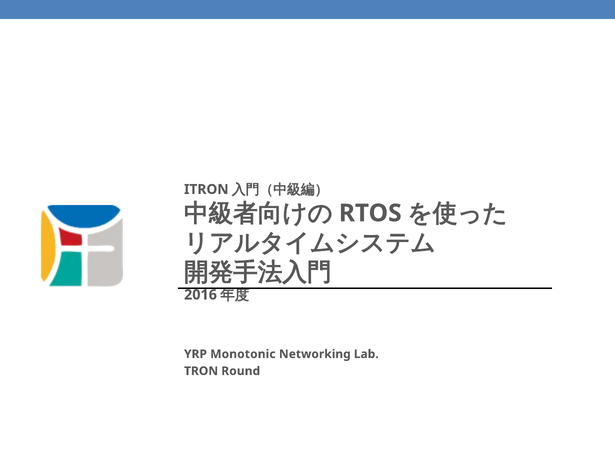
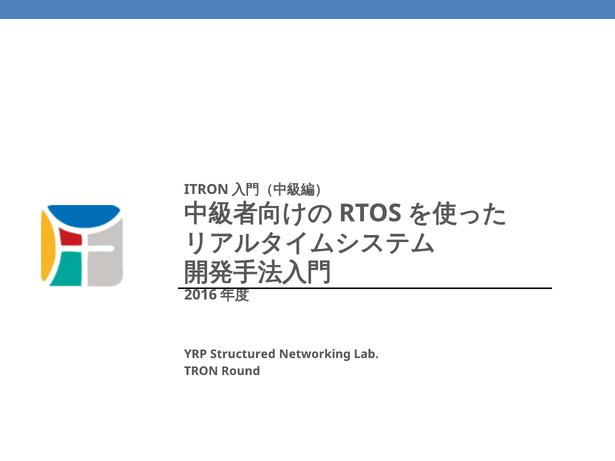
Monotonic: Monotonic -> Structured
